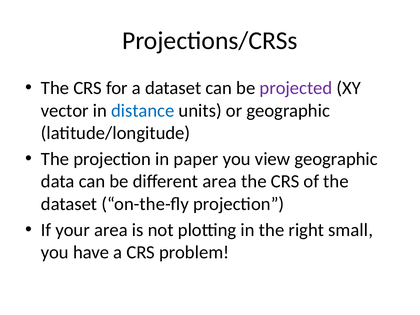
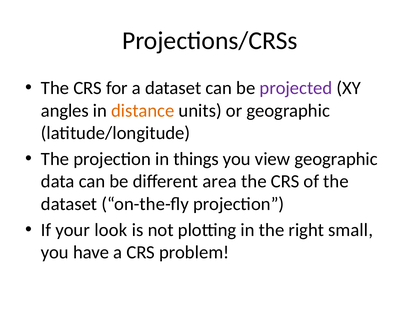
vector: vector -> angles
distance colour: blue -> orange
paper: paper -> things
your area: area -> look
